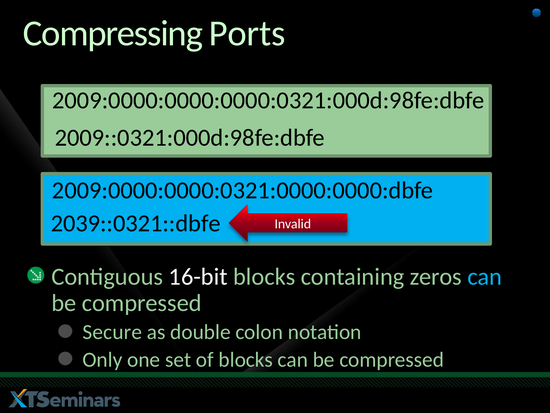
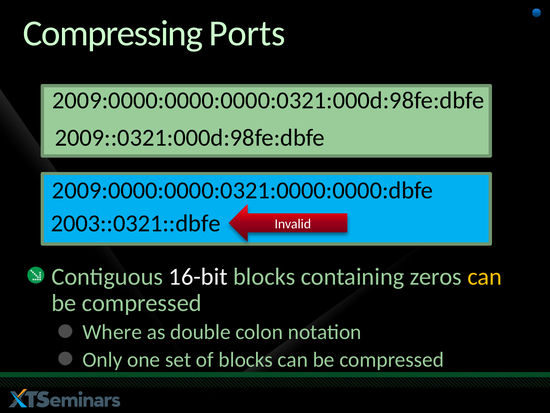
2039::0321::dbfe: 2039::0321::dbfe -> 2003::0321::dbfe
can at (485, 276) colour: light blue -> yellow
Secure: Secure -> Where
